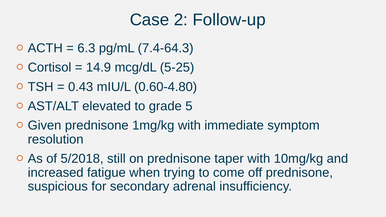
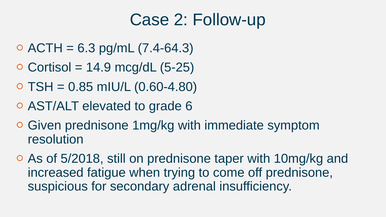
0.43: 0.43 -> 0.85
5: 5 -> 6
